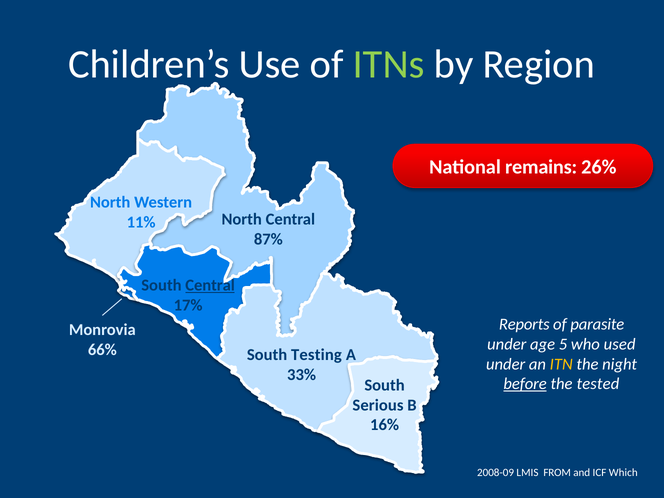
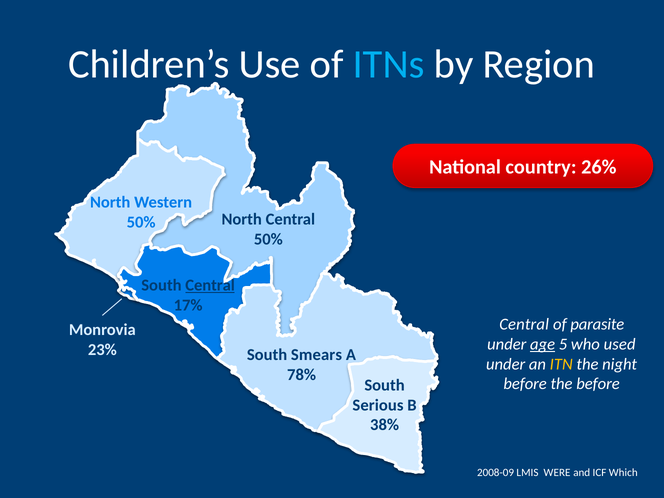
ITNs colour: light green -> light blue
remains: remains -> country
11% at (141, 222): 11% -> 50%
87% at (268, 239): 87% -> 50%
Reports at (524, 324): Reports -> Central
age underline: none -> present
66%: 66% -> 23%
Testing: Testing -> Smears
33%: 33% -> 78%
before at (525, 384) underline: present -> none
the tested: tested -> before
16%: 16% -> 38%
FROM: FROM -> WERE
